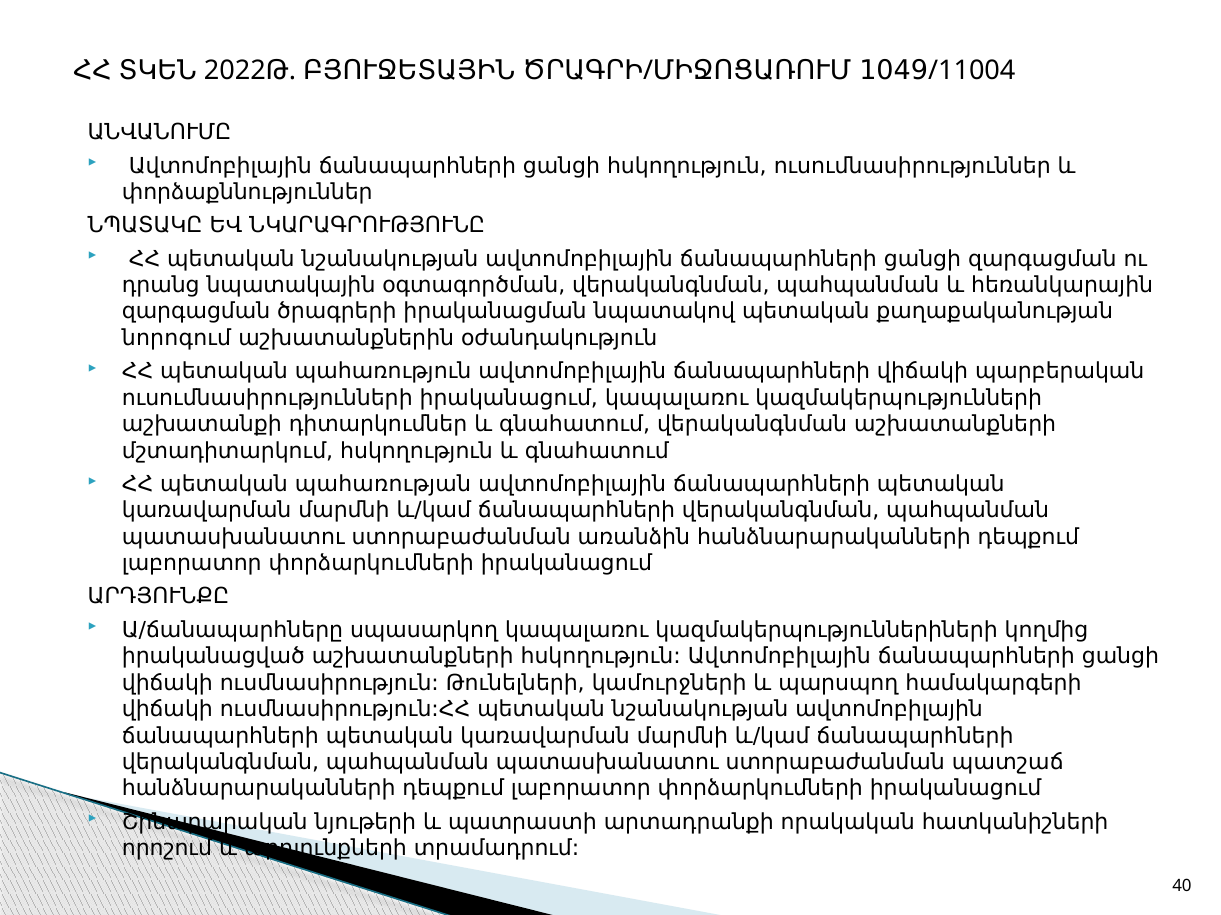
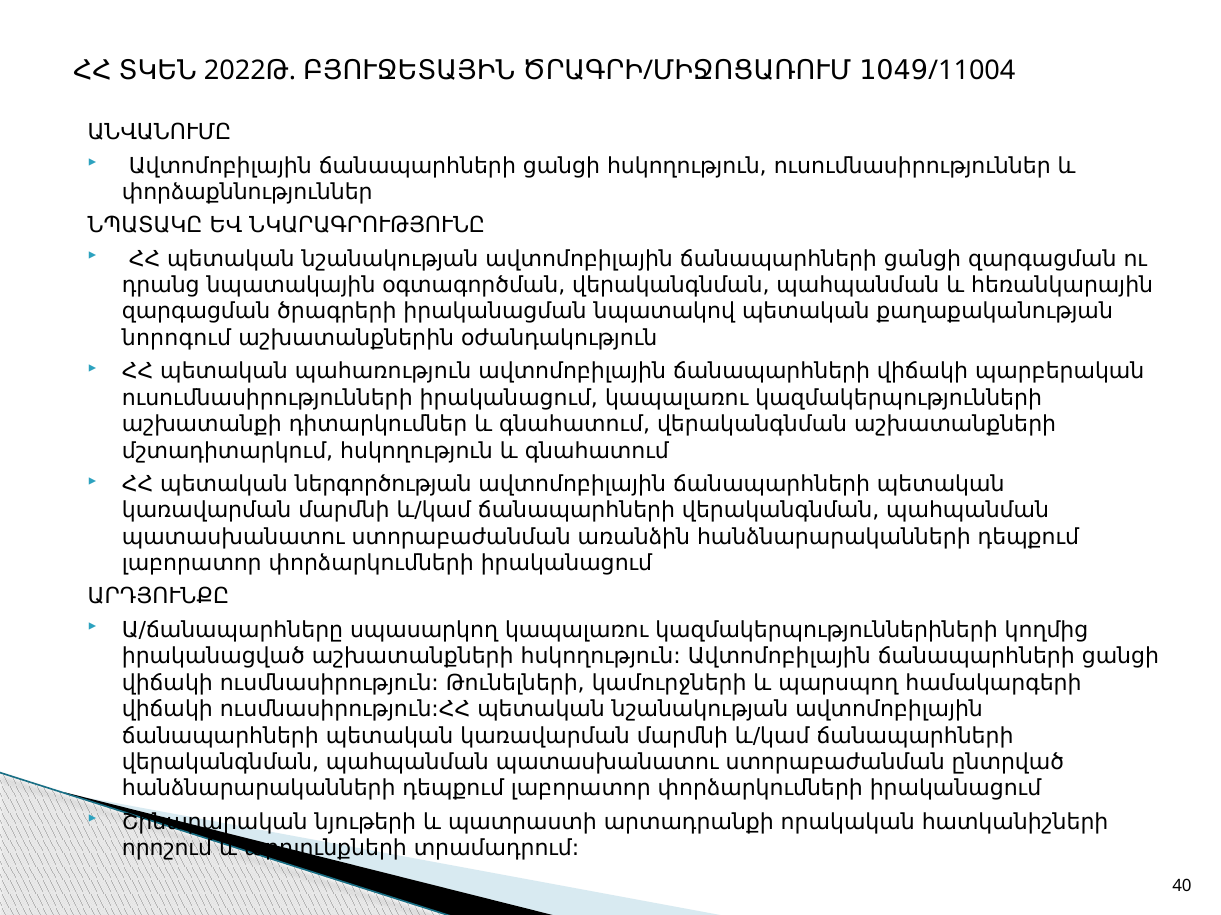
պահառության: պահառության -> ներգործության
պատշաճ: պատշաճ -> ընտրված
